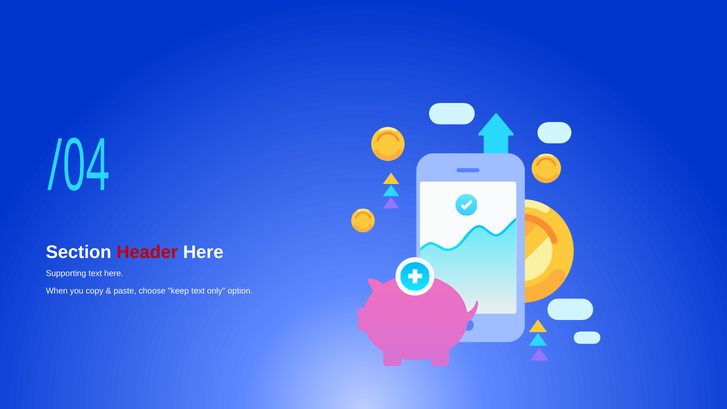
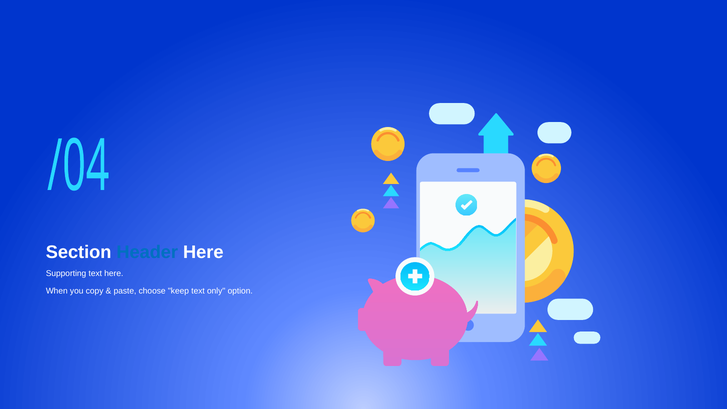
Header colour: red -> blue
